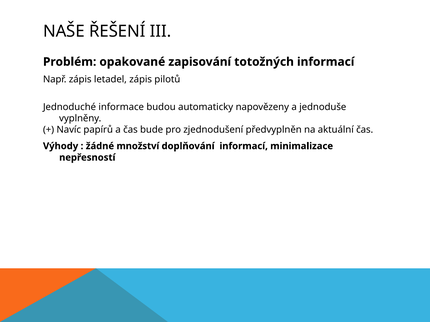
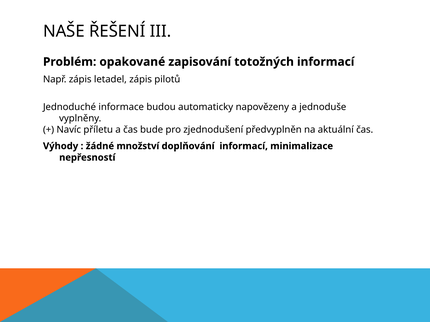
papírů: papírů -> příletu
